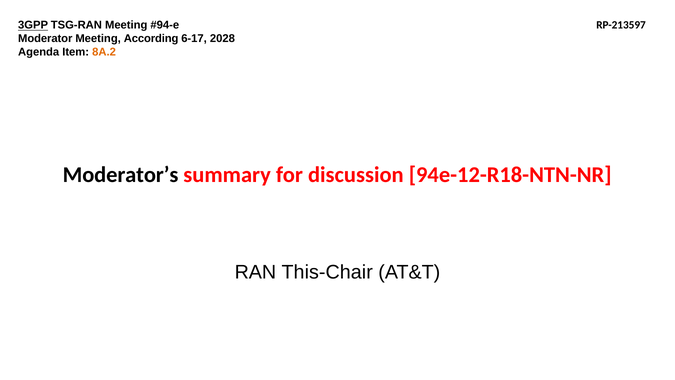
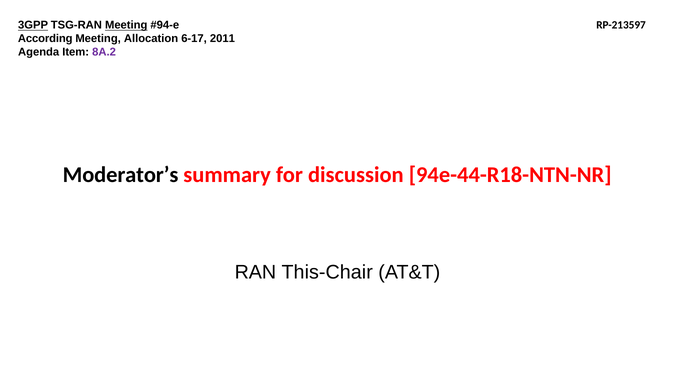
Meeting at (126, 25) underline: none -> present
Moderator: Moderator -> According
According: According -> Allocation
2028: 2028 -> 2011
8A.2 colour: orange -> purple
94e-12-R18-NTN-NR: 94e-12-R18-NTN-NR -> 94e-44-R18-NTN-NR
